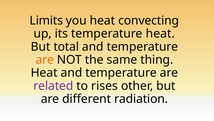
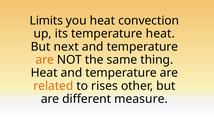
convecting: convecting -> convection
total: total -> next
related colour: purple -> orange
radiation: radiation -> measure
